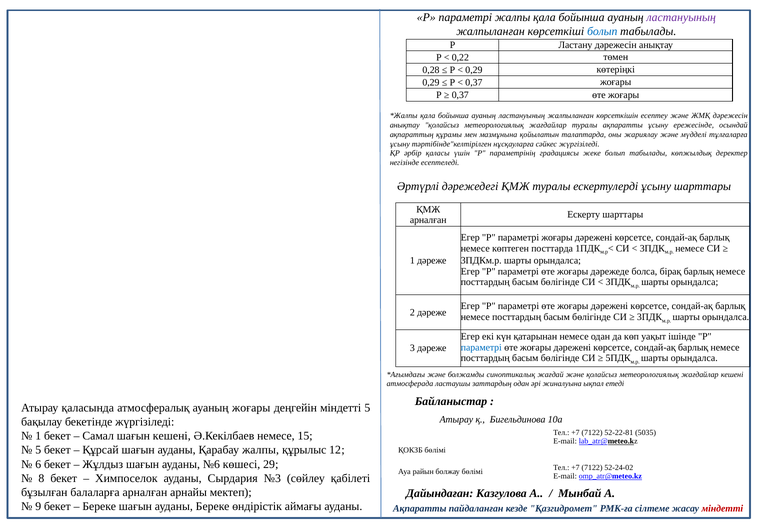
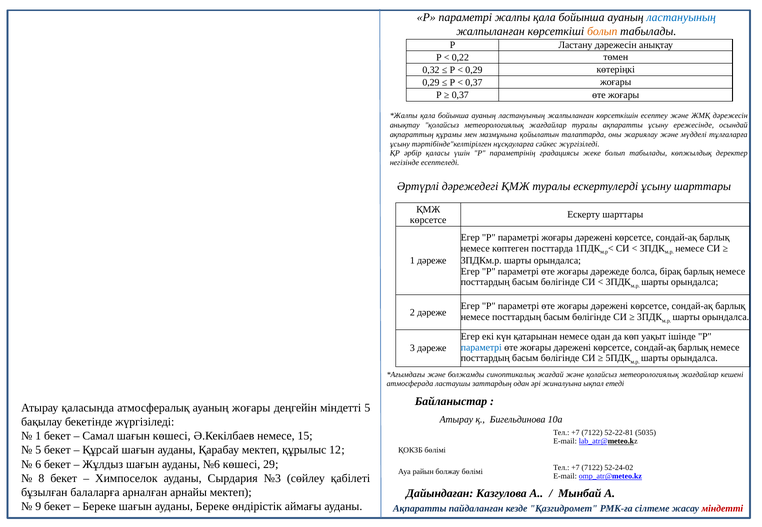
ластануының at (681, 17) colour: purple -> blue
болып at (602, 31) colour: blue -> orange
0,28: 0,28 -> 0,32
арналған at (428, 220): арналған -> көрсетсе
шағын кешені: кешені -> көшесі
Қарабау жалпы: жалпы -> мектеп
